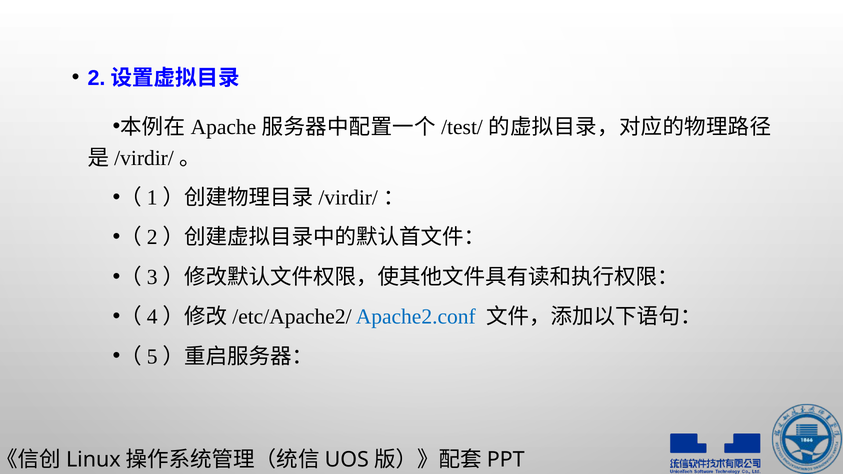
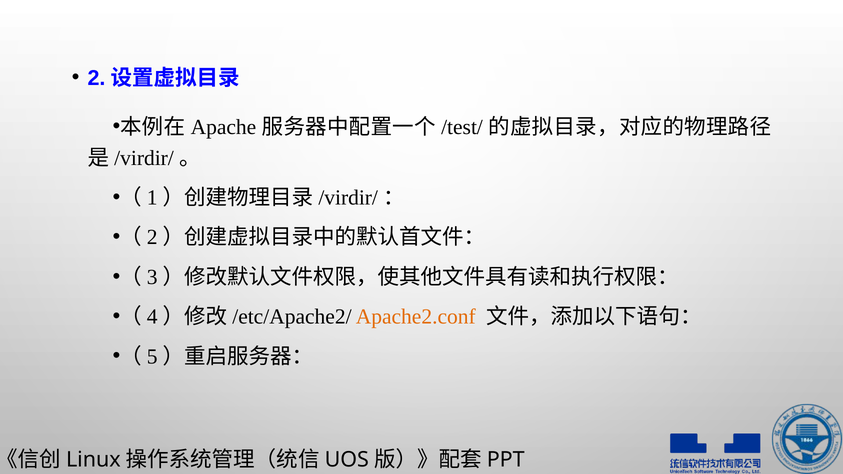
Apache2.conf colour: blue -> orange
